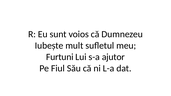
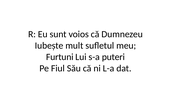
ajutor: ajutor -> puteri
